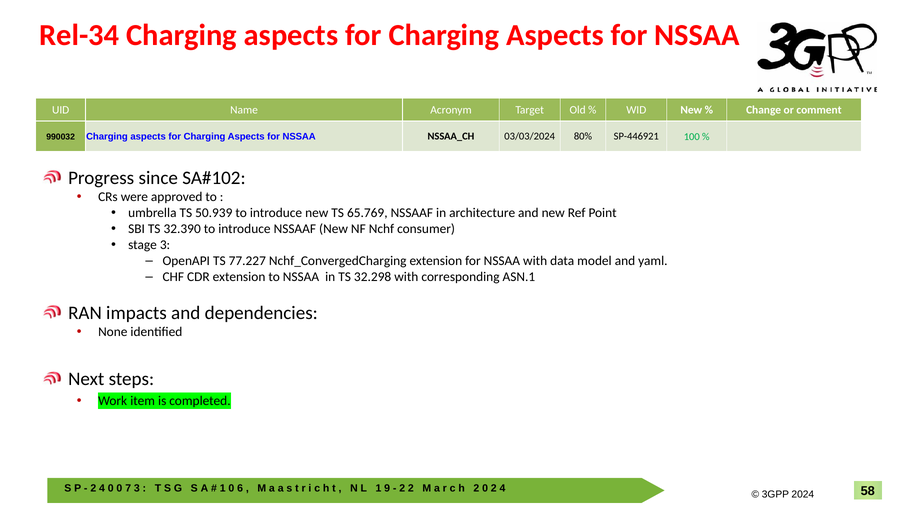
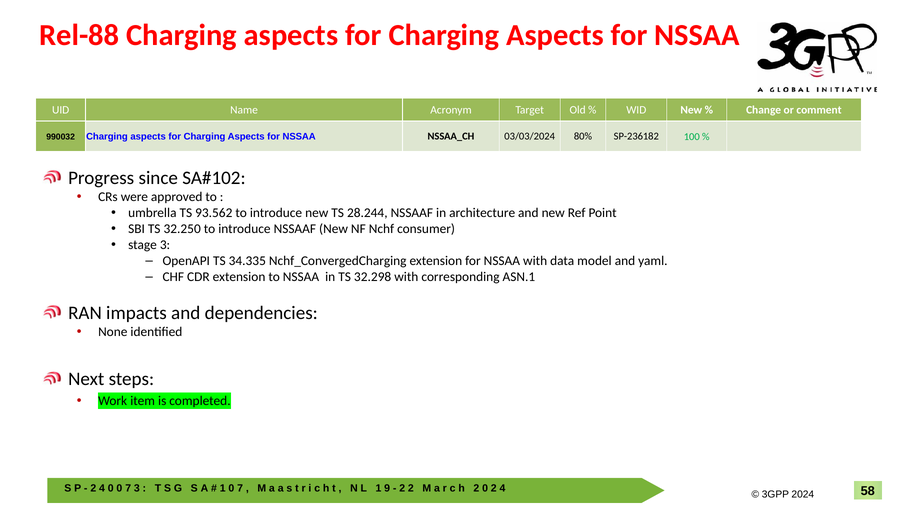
Rel-34: Rel-34 -> Rel-88
SP-446921: SP-446921 -> SP-236182
50.939: 50.939 -> 93.562
65.769: 65.769 -> 28.244
32.390: 32.390 -> 32.250
77.227: 77.227 -> 34.335
6 at (240, 489): 6 -> 7
